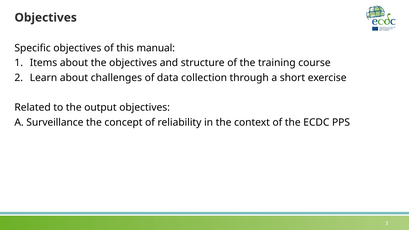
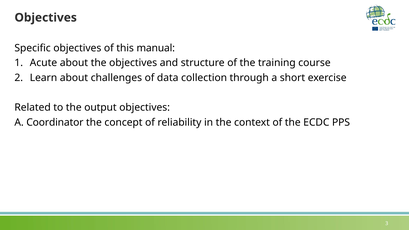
Items: Items -> Acute
Surveillance: Surveillance -> Coordinator
